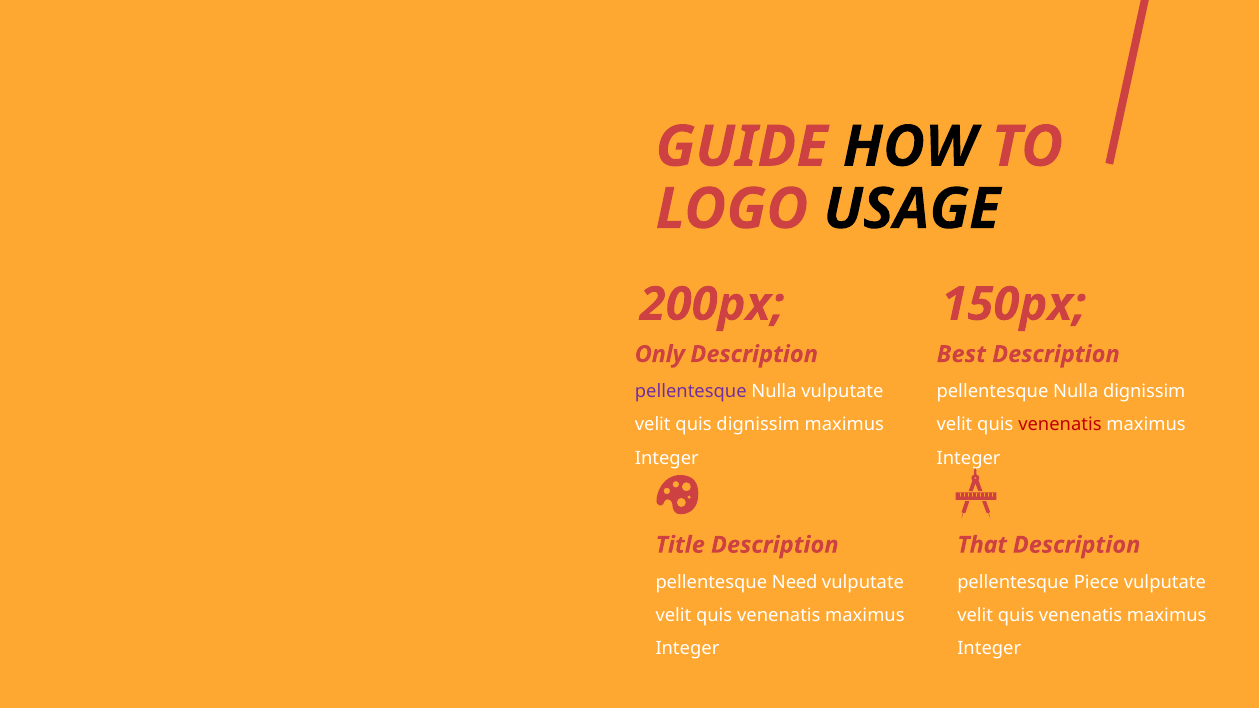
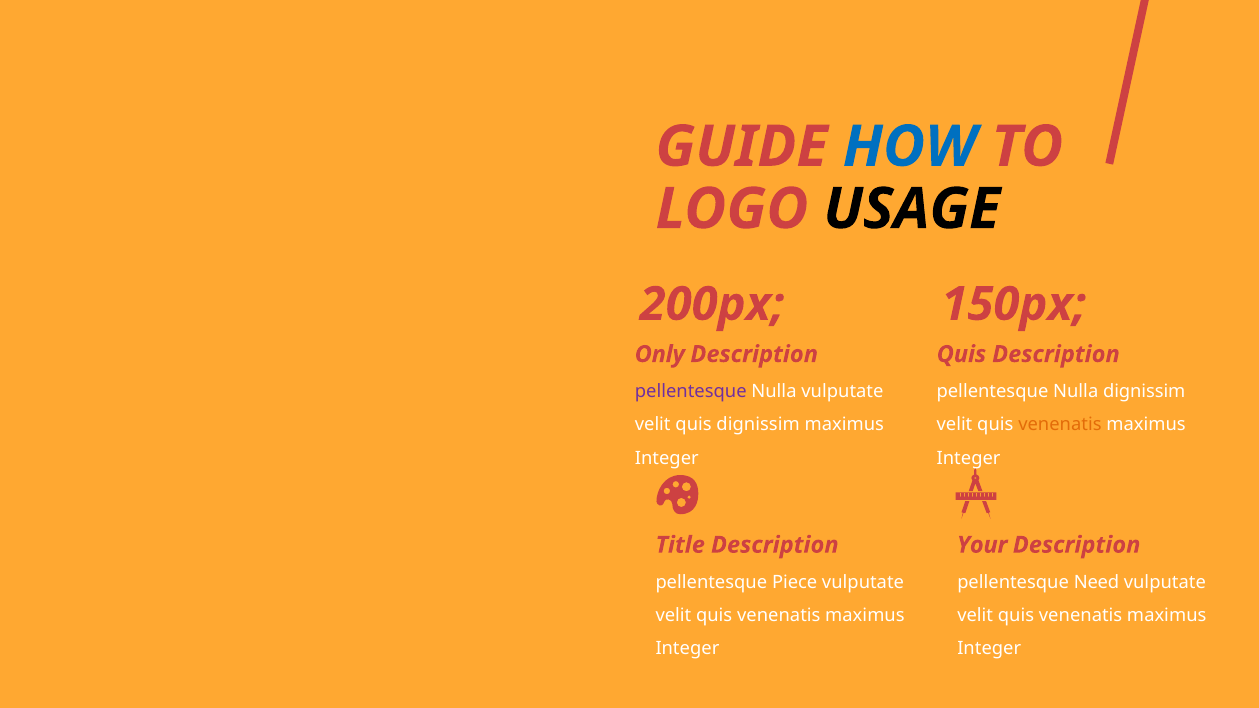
HOW colour: black -> blue
Best at (961, 354): Best -> Quis
venenatis at (1060, 425) colour: red -> orange
That: That -> Your
Need: Need -> Piece
Piece: Piece -> Need
